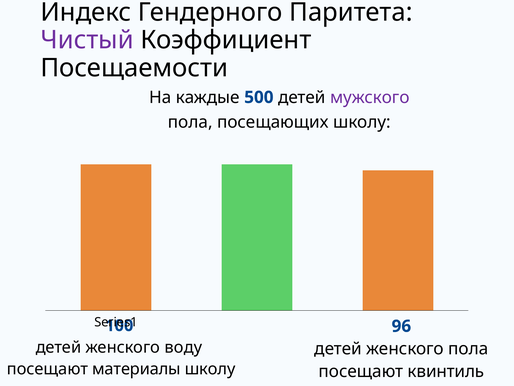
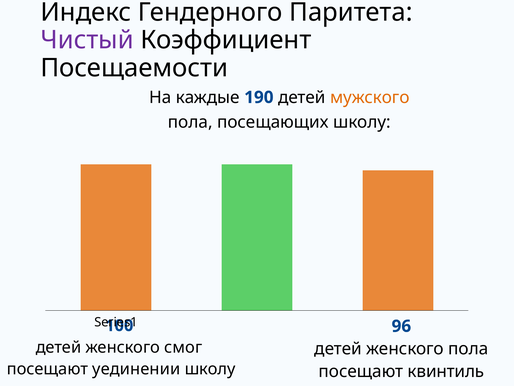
500: 500 -> 190
мужского colour: purple -> orange
воду: воду -> смог
материалы: материалы -> уединении
